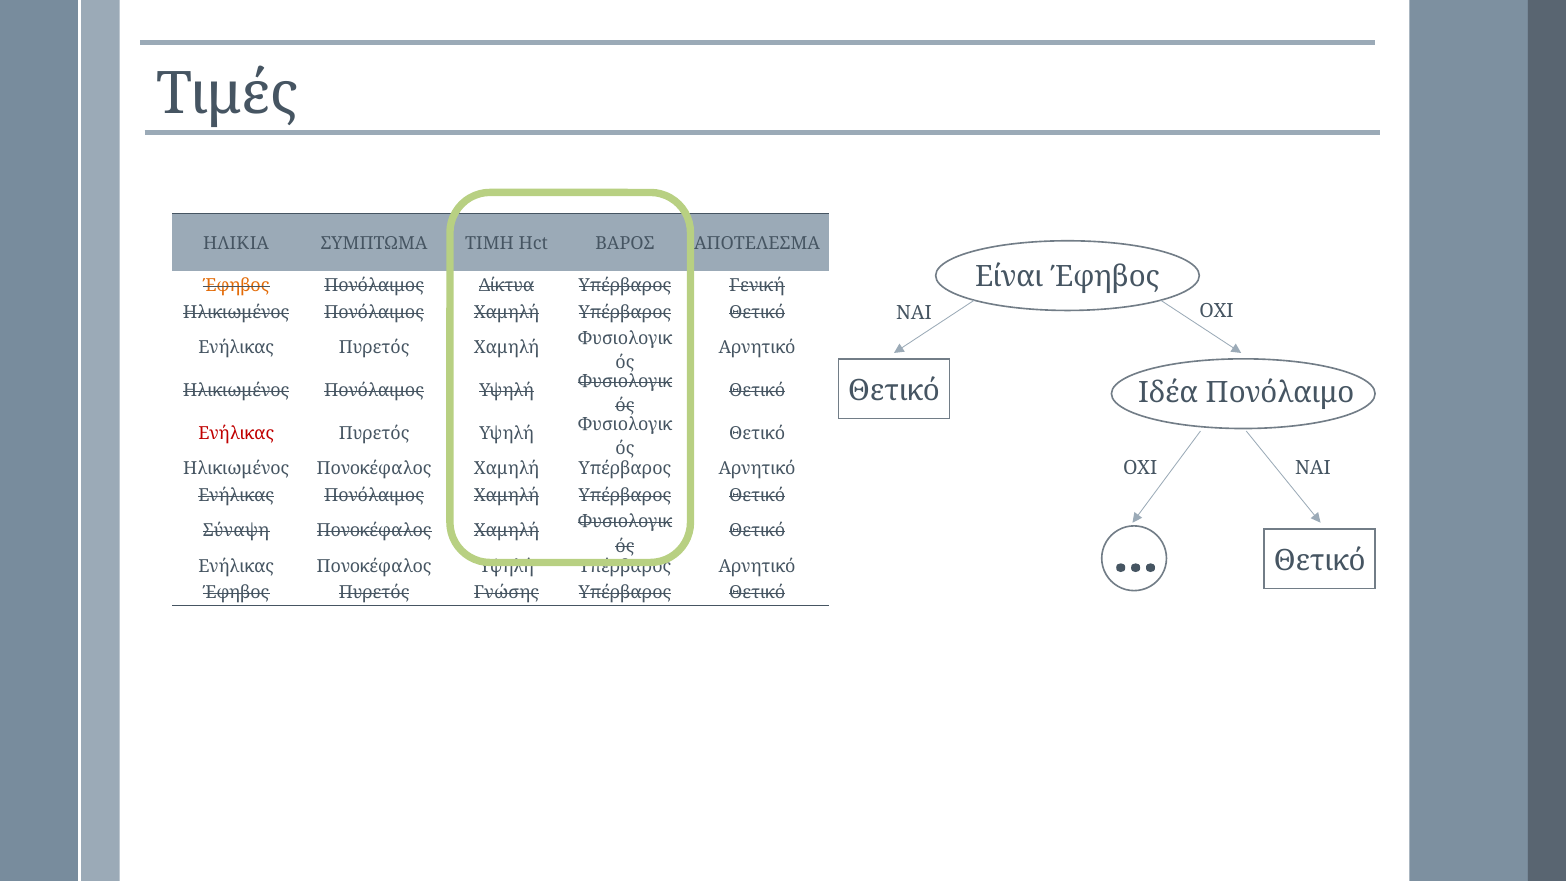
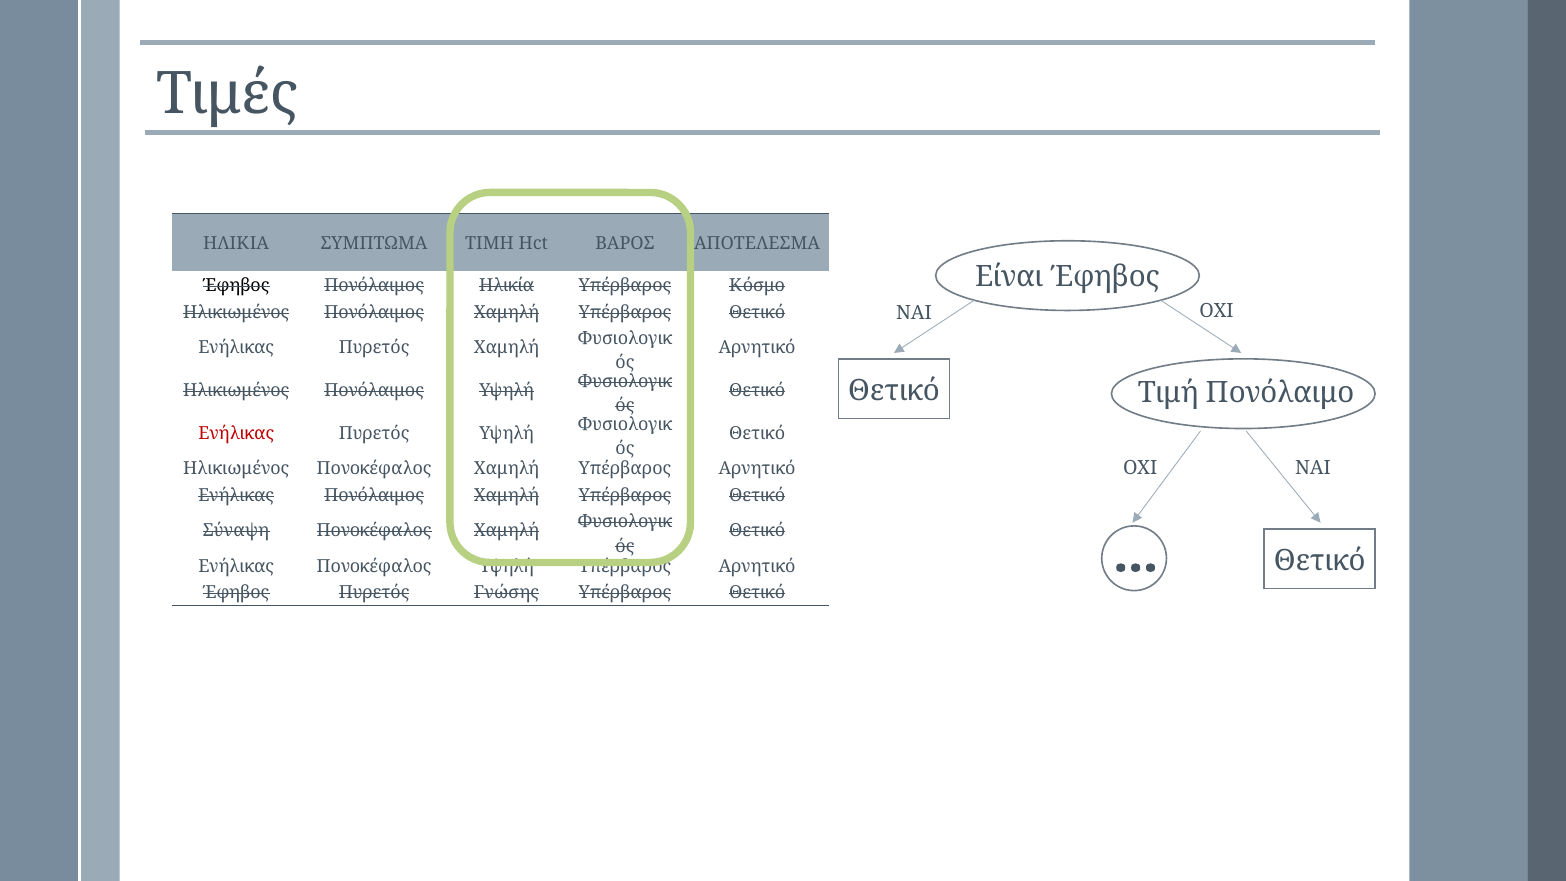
Έφηβος at (236, 286) colour: orange -> black
Δίκτυα: Δίκτυα -> Ηλικία
Γενική: Γενική -> Κόσμο
Ιδέα: Ιδέα -> Τιμή
